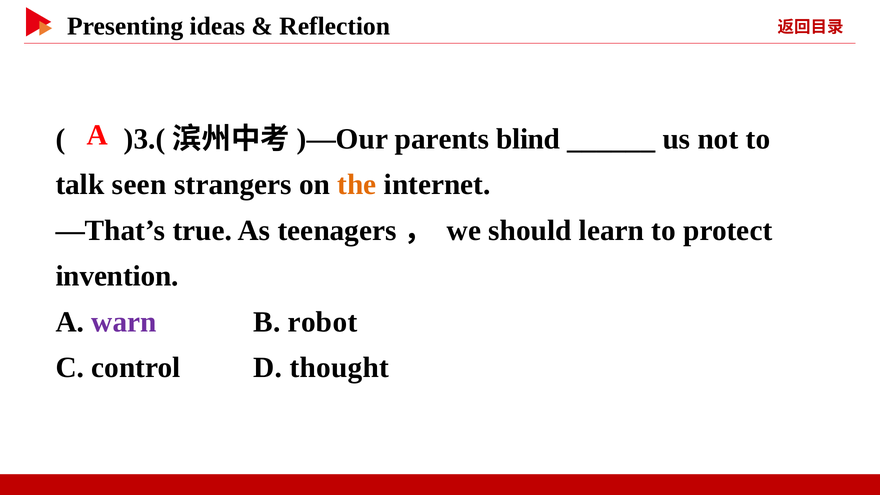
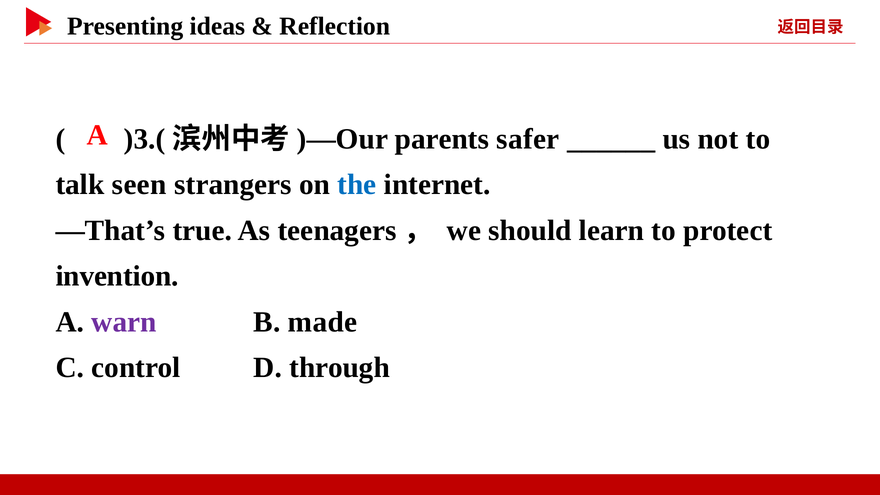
blind: blind -> safer
the colour: orange -> blue
robot: robot -> made
thought: thought -> through
